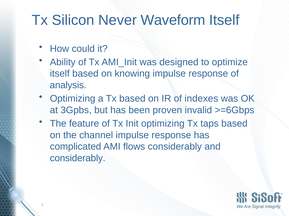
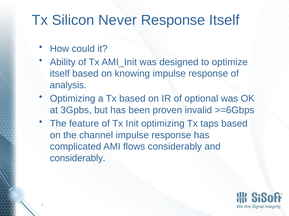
Never Waveform: Waveform -> Response
indexes: indexes -> optional
